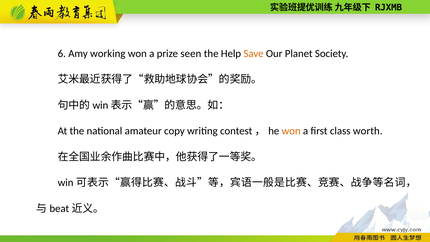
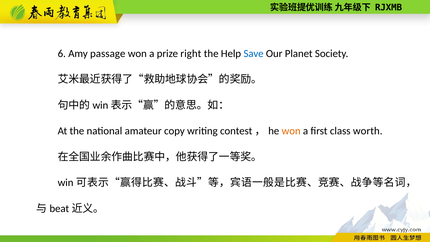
working: working -> passage
seen: seen -> right
Save colour: orange -> blue
